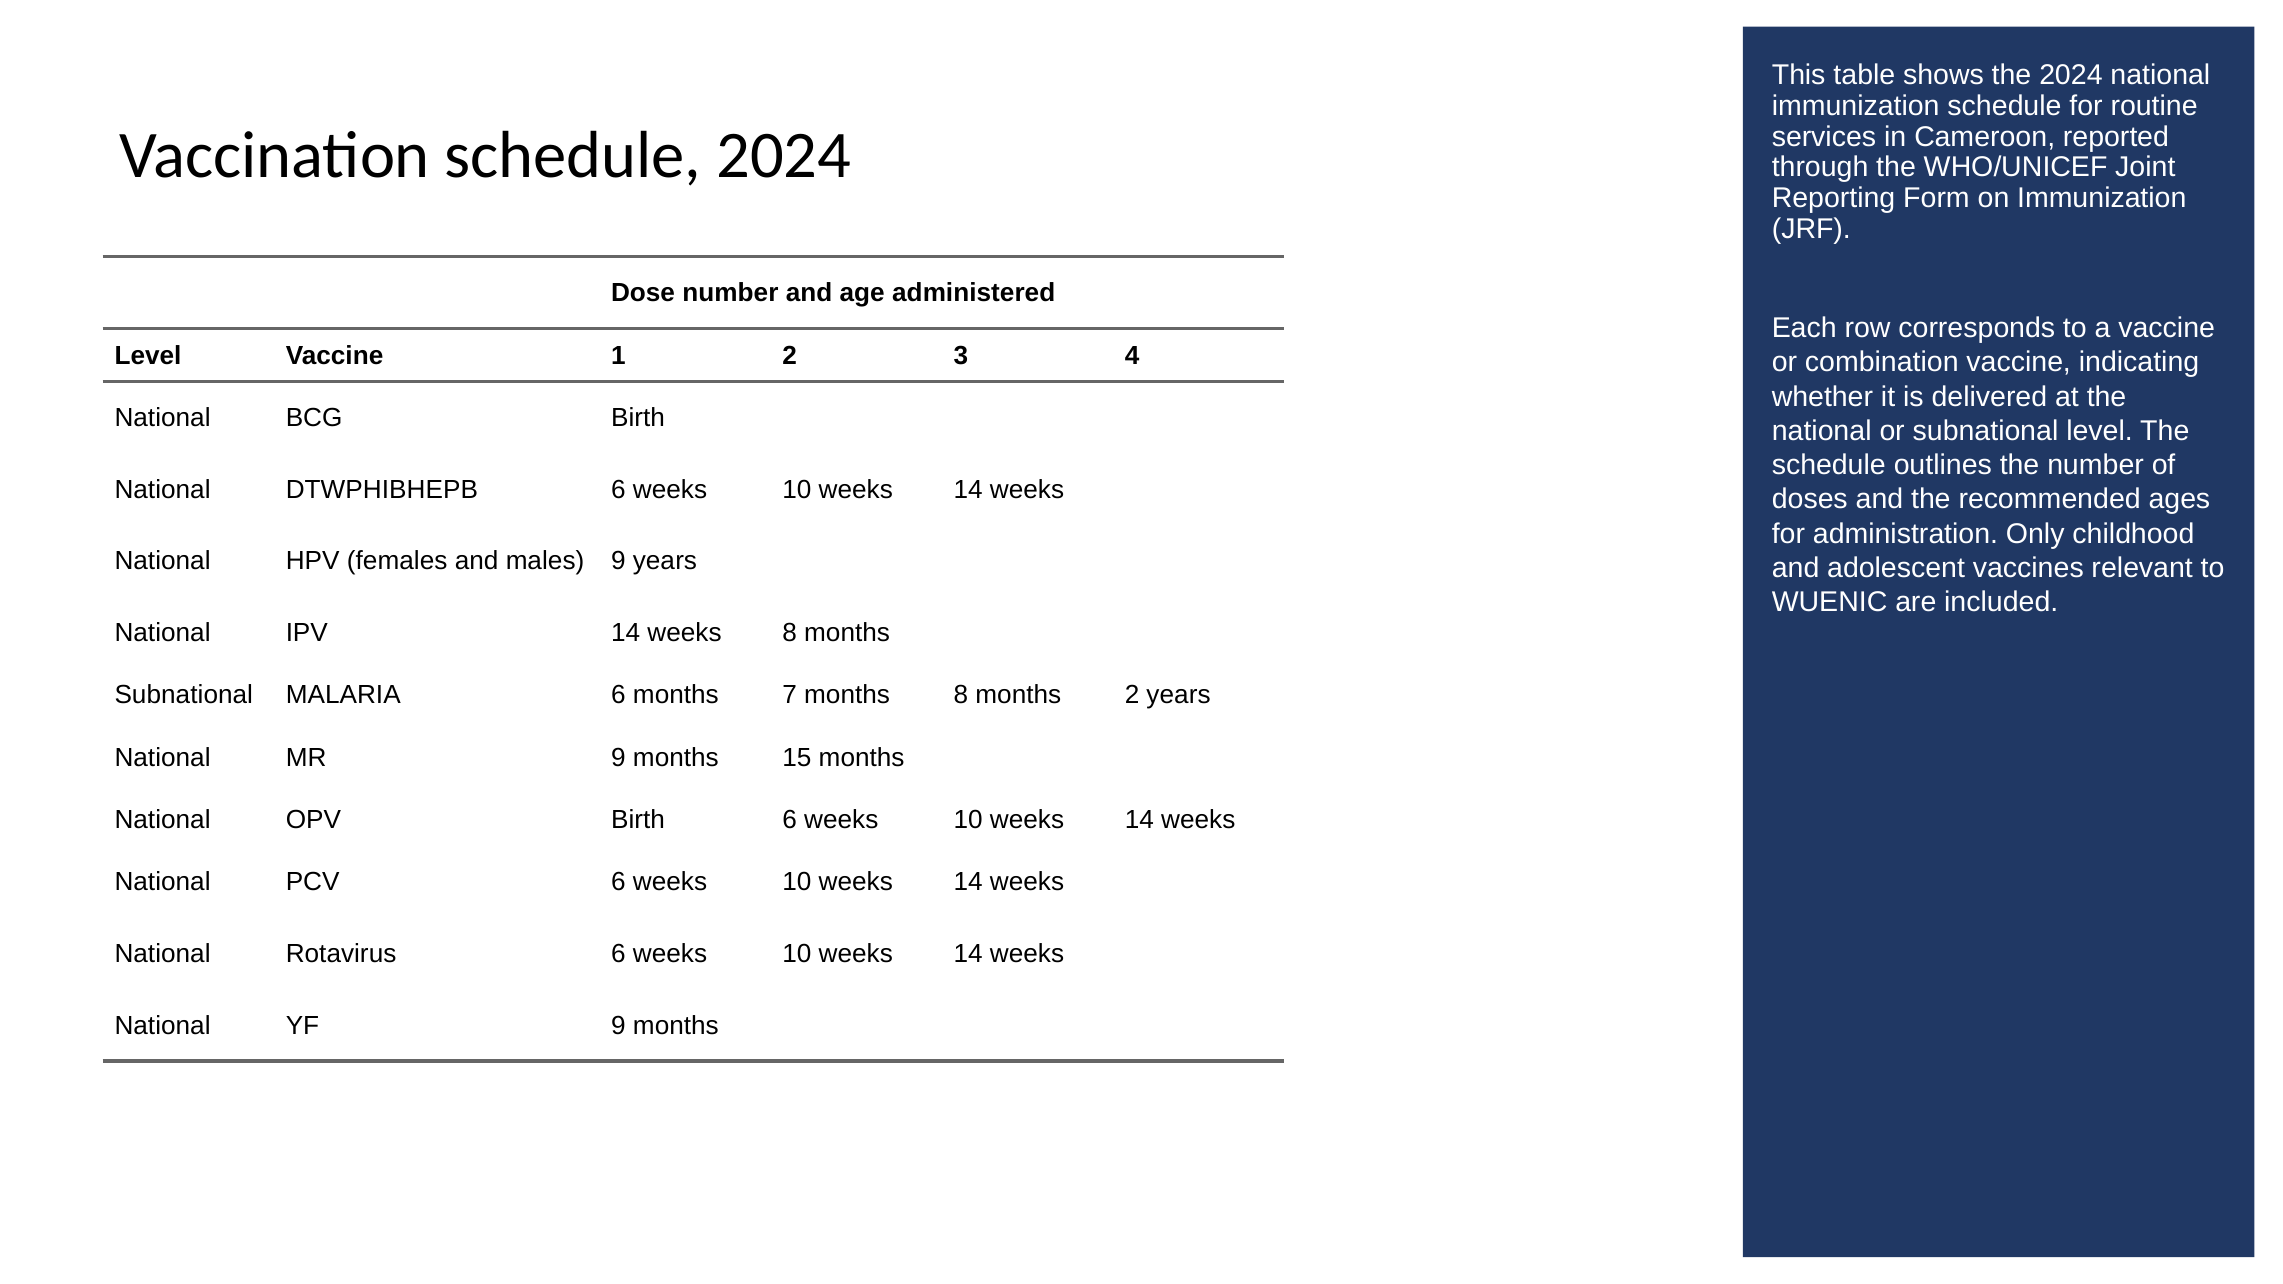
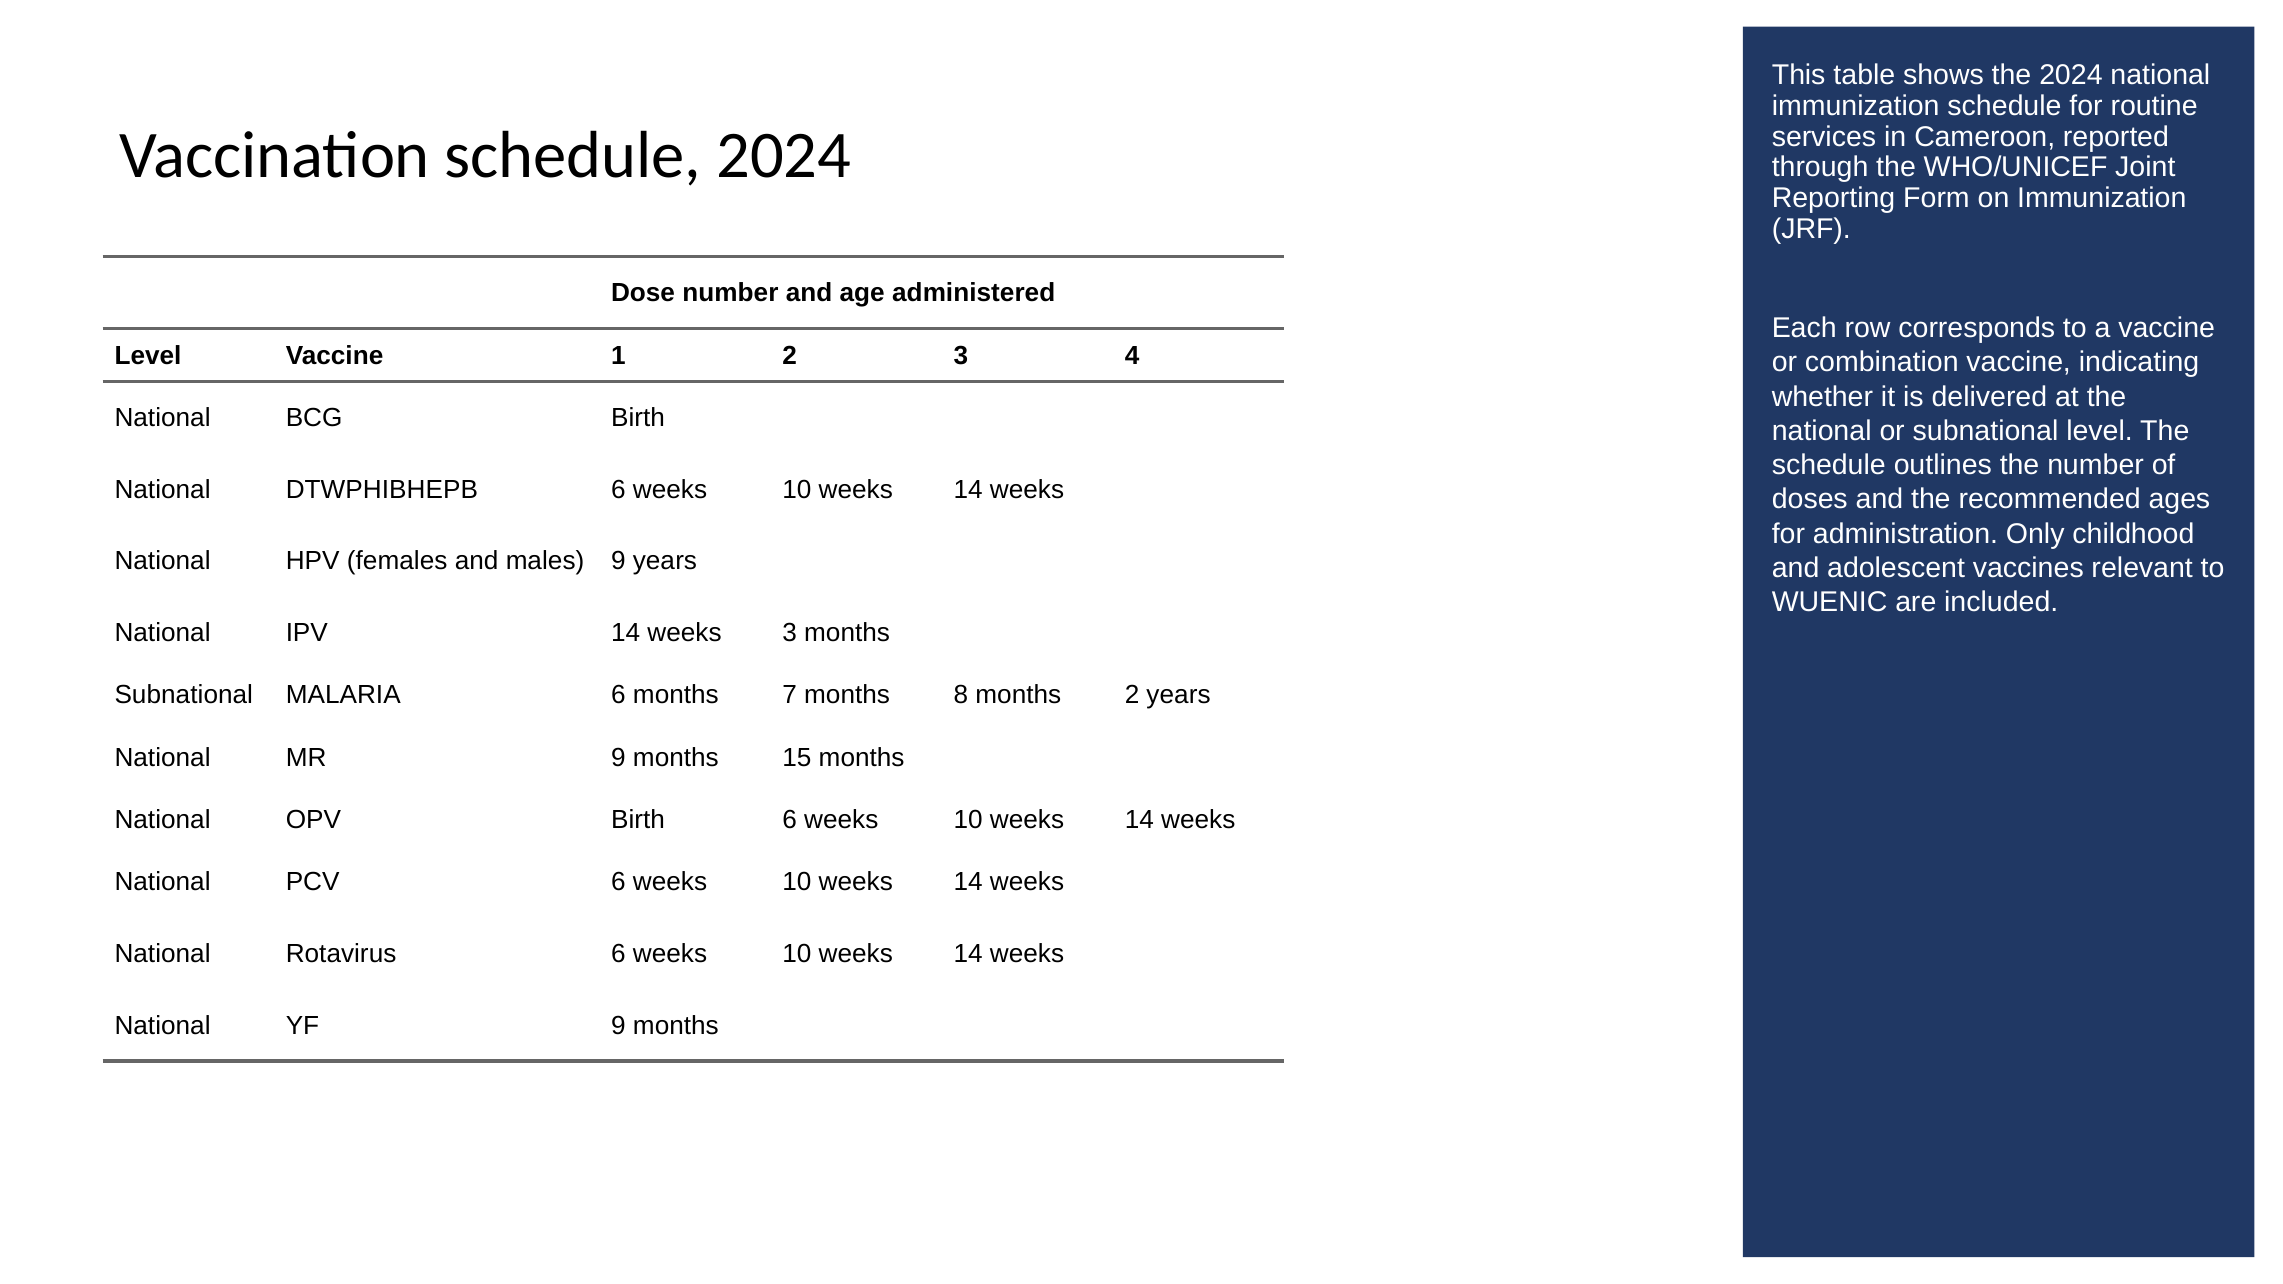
weeks 8: 8 -> 3
